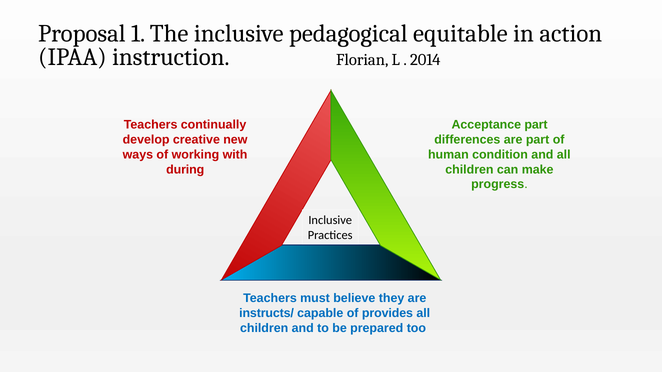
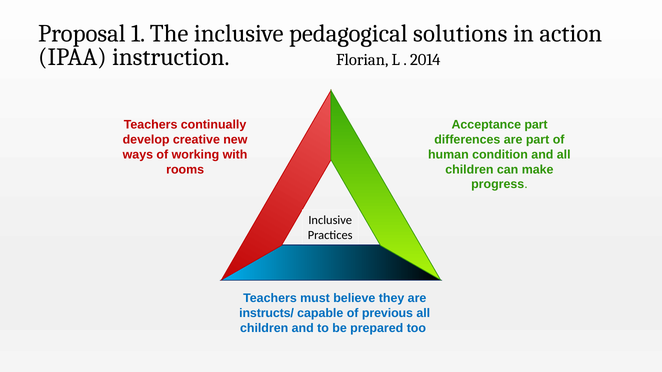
equitable: equitable -> solutions
during: during -> rooms
provides: provides -> previous
